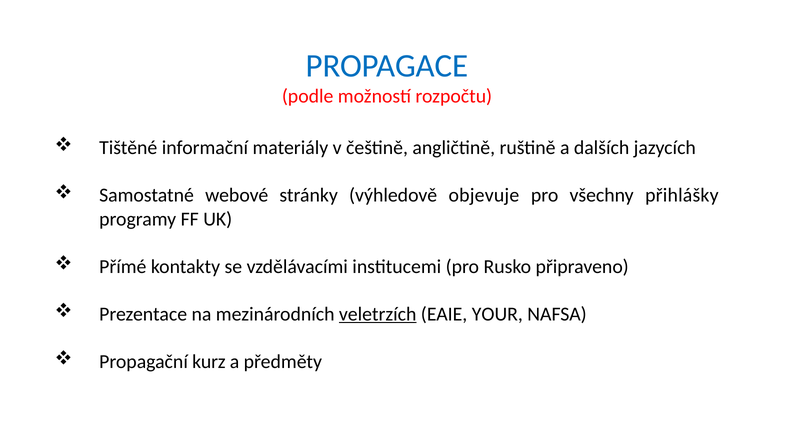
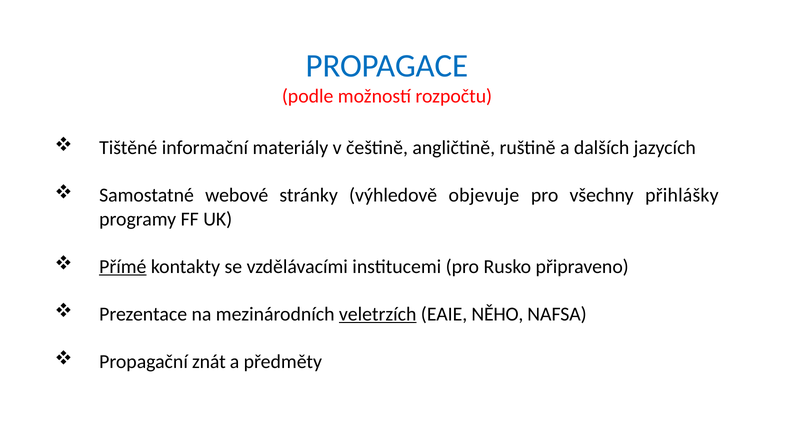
Přímé underline: none -> present
YOUR: YOUR -> NĚHO
kurz: kurz -> znát
